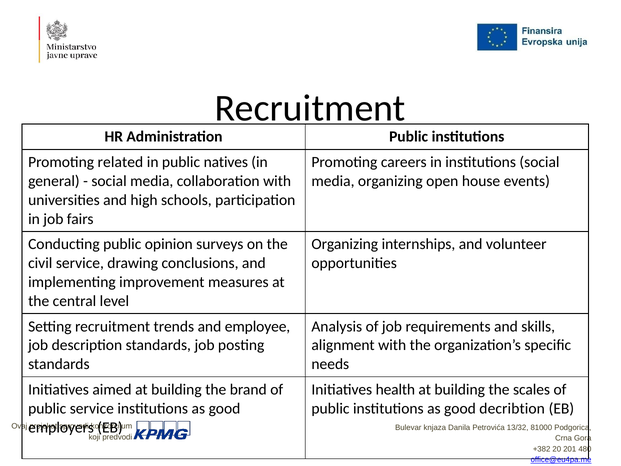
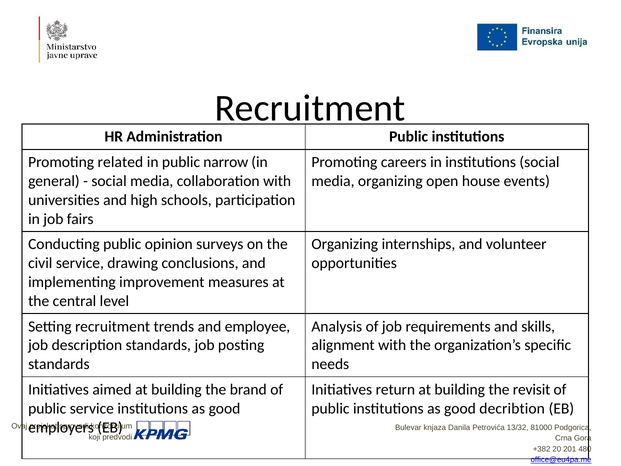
natives: natives -> narrow
health: health -> return
scales: scales -> revisit
